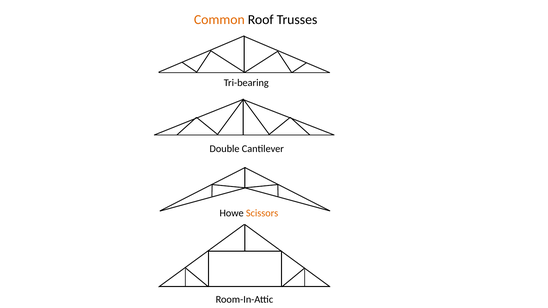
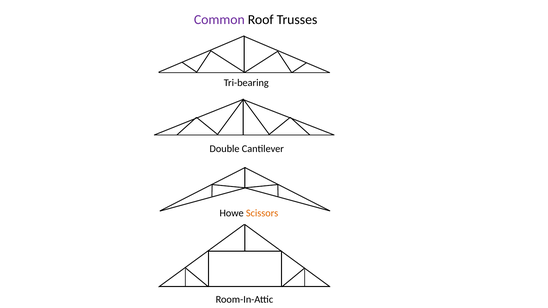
Common colour: orange -> purple
